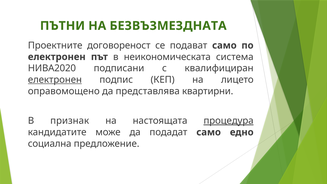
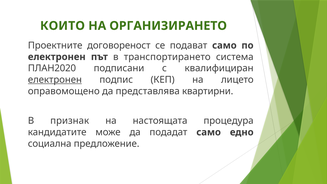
ПЪТНИ: ПЪТНИ -> КОИТО
БЕЗВЪЗМЕЗДНАТА: БЕЗВЪЗМЕЗДНАТА -> ОРГАНИЗИРАНЕТО
неикономическата: неикономическата -> транспортирането
НИВА2020: НИВА2020 -> ПЛАН2020
процедура underline: present -> none
